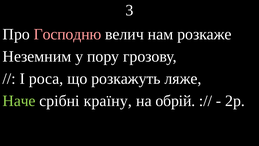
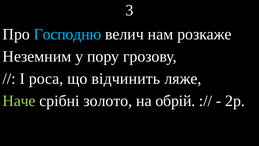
Господню colour: pink -> light blue
розкажуть: розкажуть -> відчинить
країну: країну -> золото
